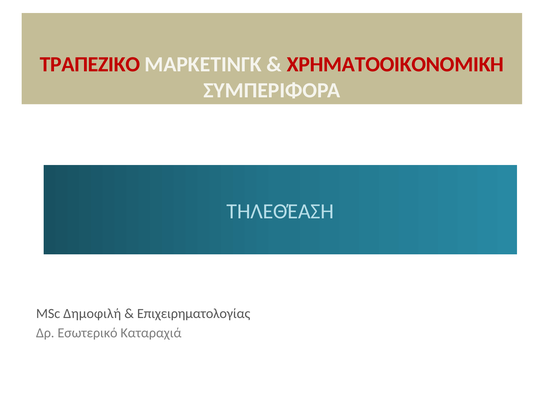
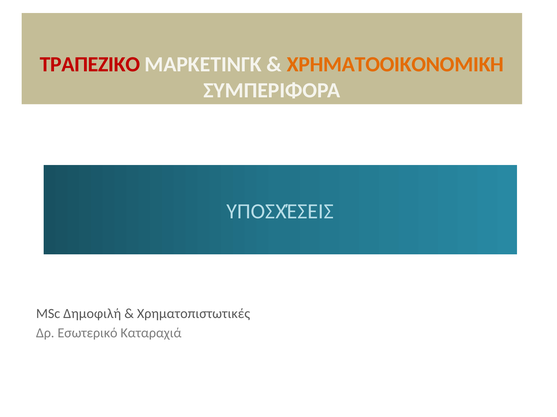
ΧΡΗΜΑΤΟΟΙΚΟΝΟΜΙΚΗ colour: red -> orange
ΤΗΛΕΘΈΑΣΗ: ΤΗΛΕΘΈΑΣΗ -> ΥΠΟΣΧΈΣΕΙΣ
Επιχειρηματολογίας: Επιχειρηματολογίας -> Χρηματοπιστωτικές
